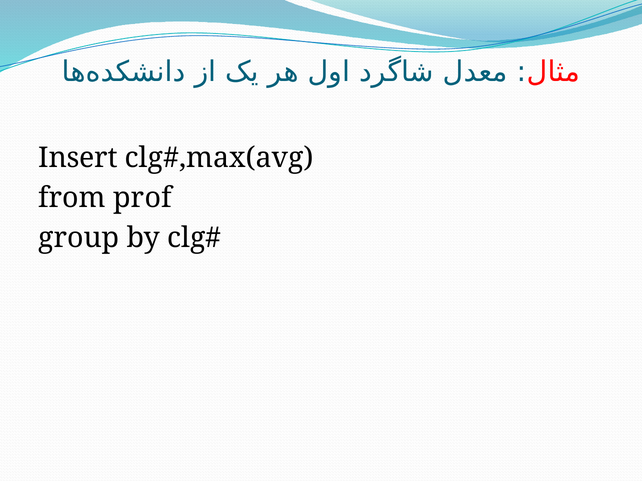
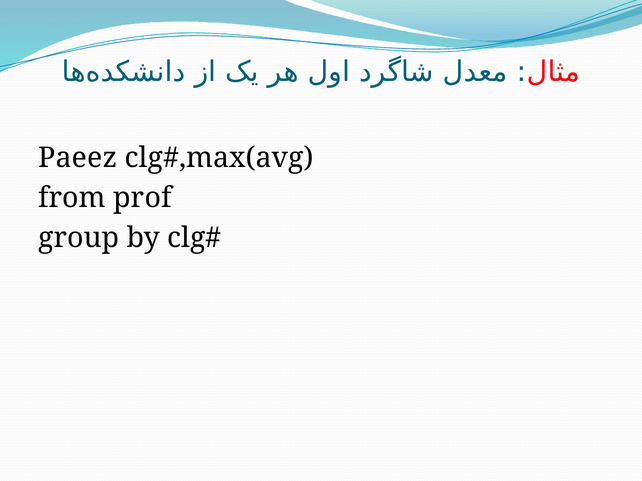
Insert: Insert -> Paeez
